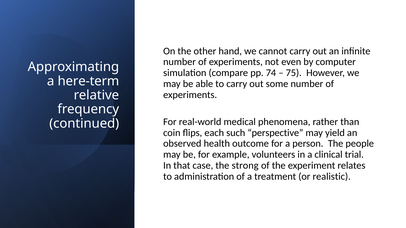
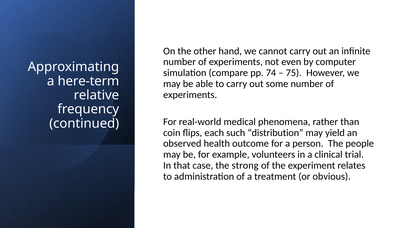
perspective: perspective -> distribution
realistic: realistic -> obvious
